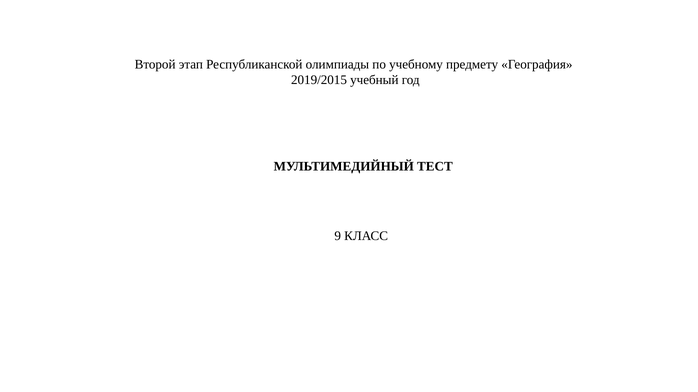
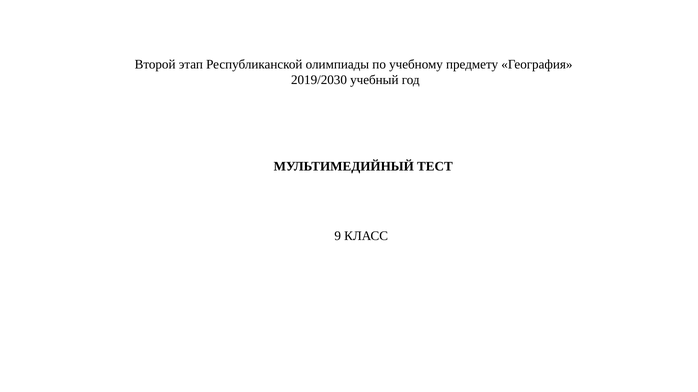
2019/2015: 2019/2015 -> 2019/2030
